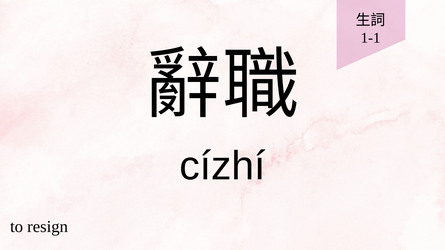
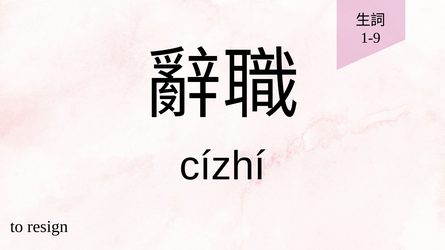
1-1: 1-1 -> 1-9
